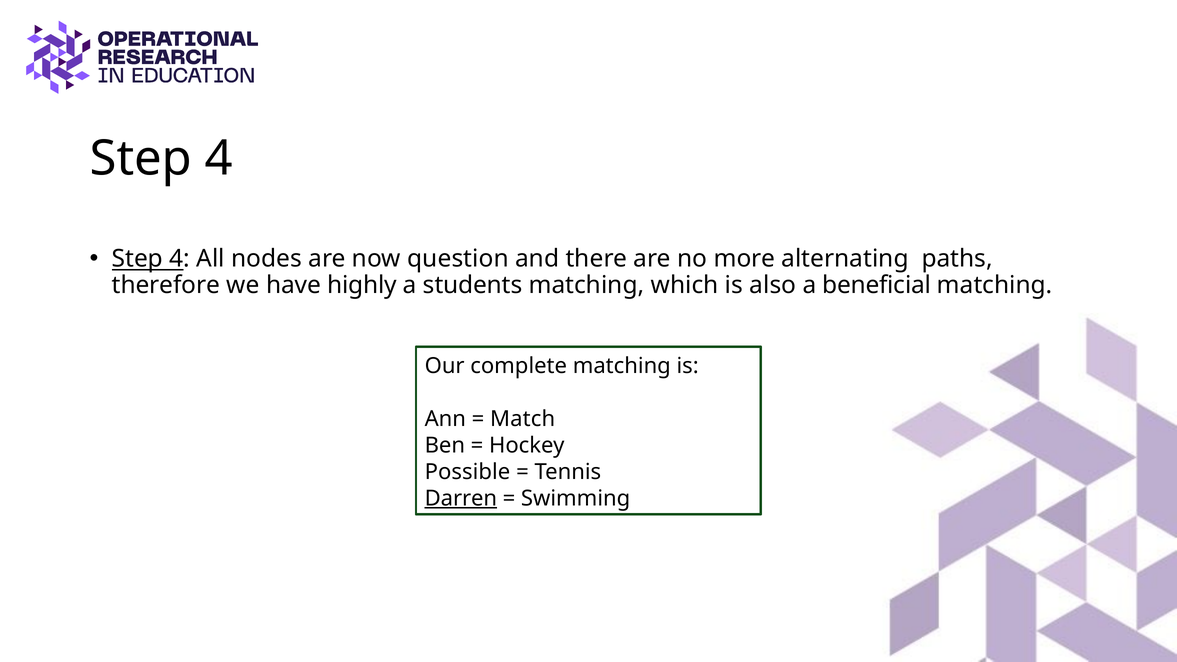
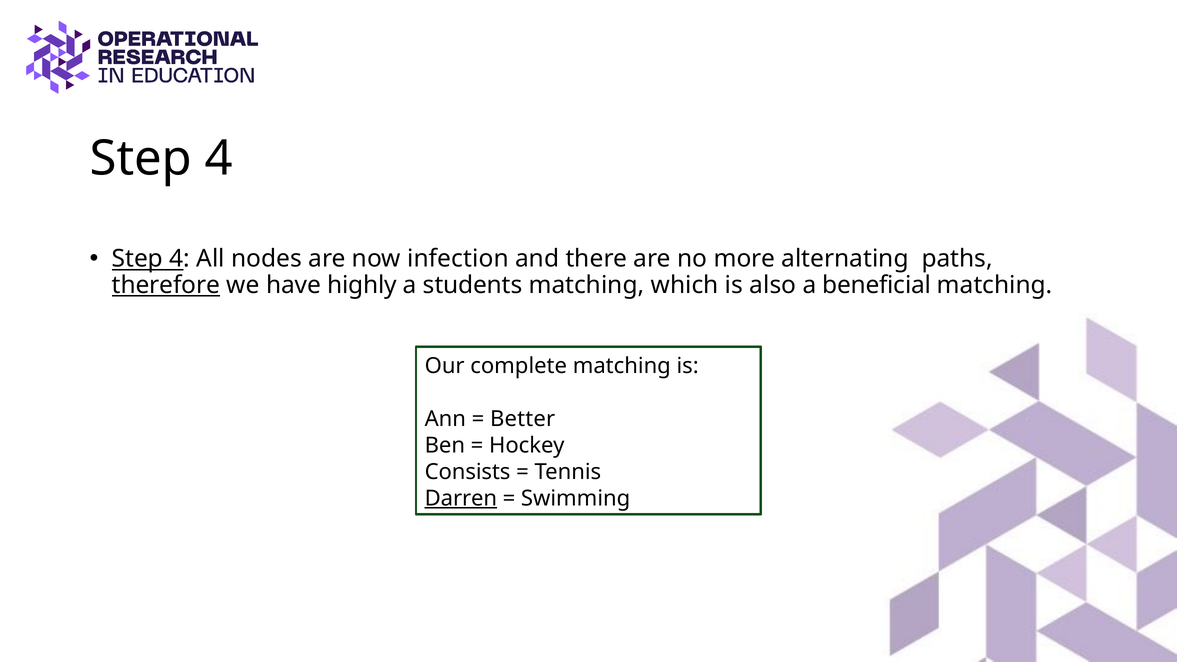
question: question -> infection
therefore underline: none -> present
Match: Match -> Better
Possible: Possible -> Consists
